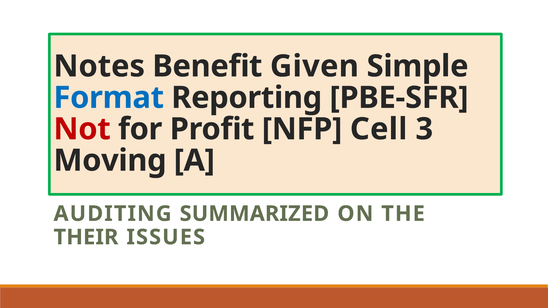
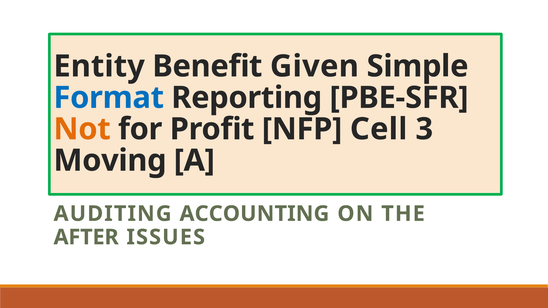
Notes: Notes -> Entity
Not colour: red -> orange
SUMMARIZED: SUMMARIZED -> ACCOUNTING
THEIR: THEIR -> AFTER
